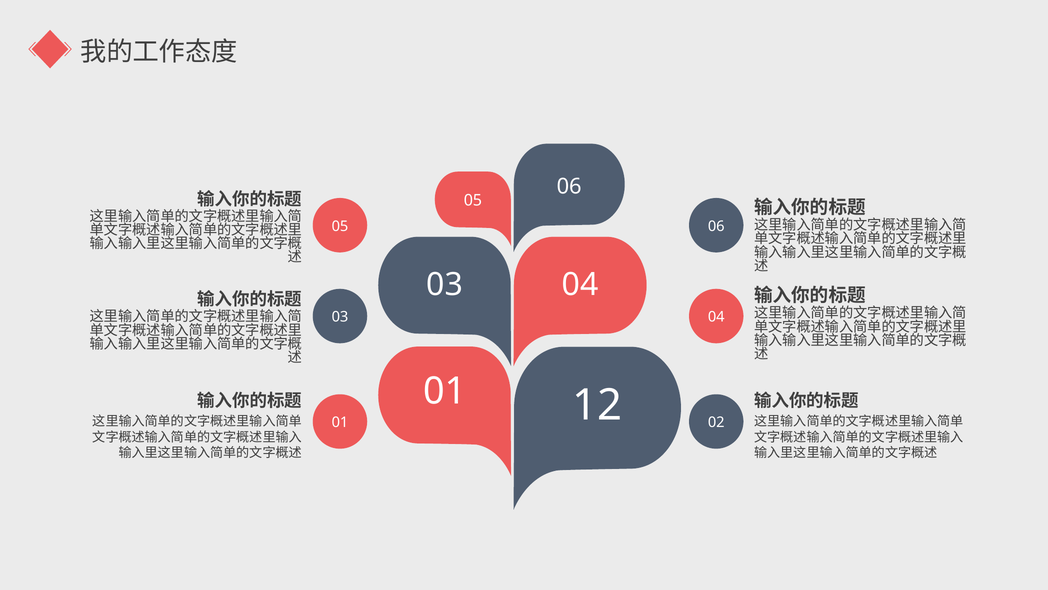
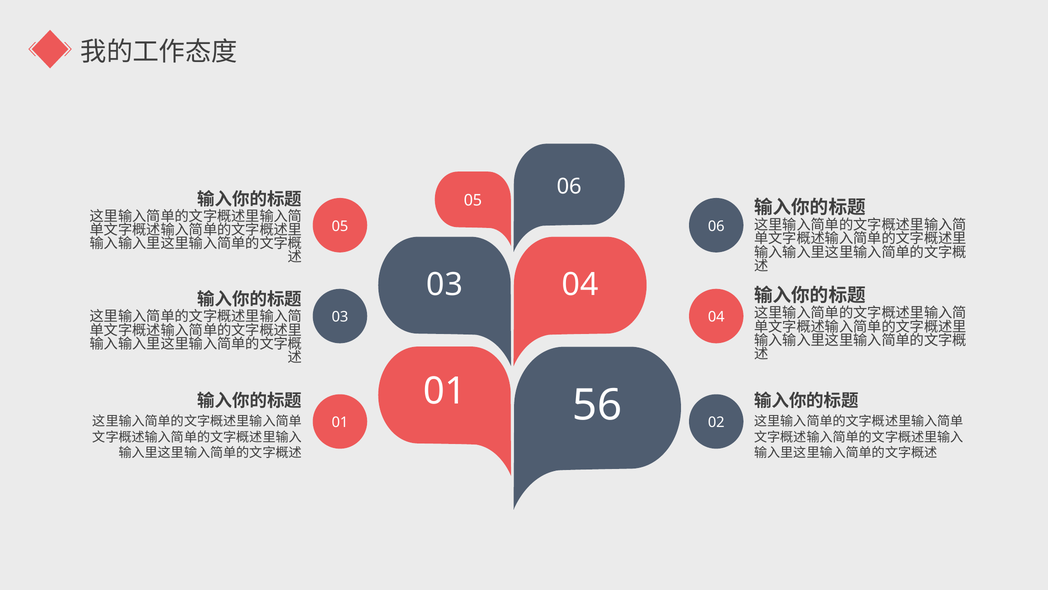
12: 12 -> 56
